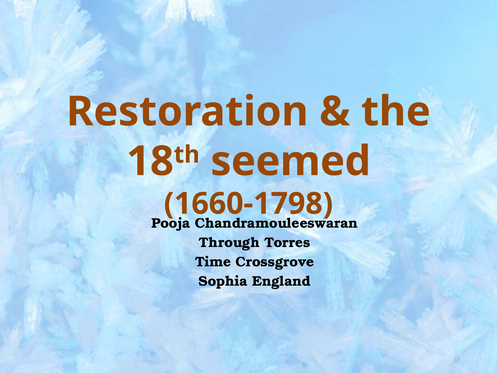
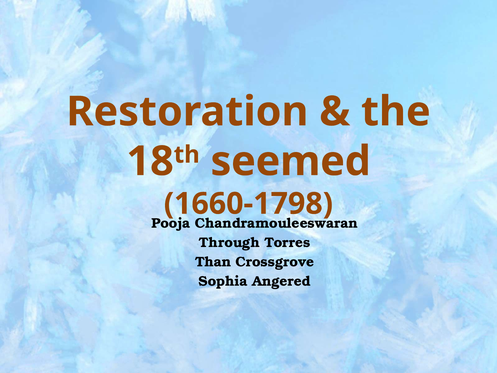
Time: Time -> Than
England: England -> Angered
